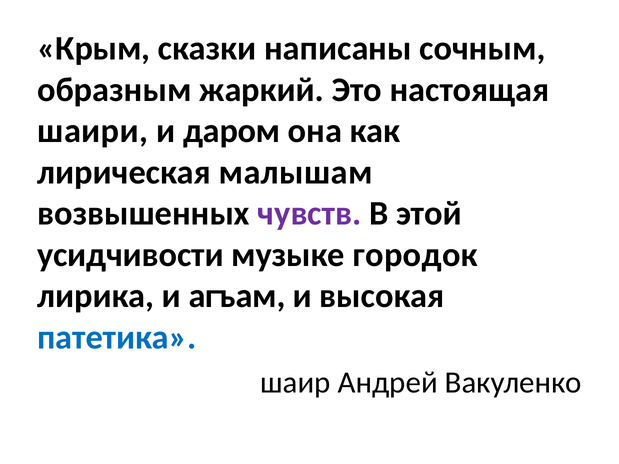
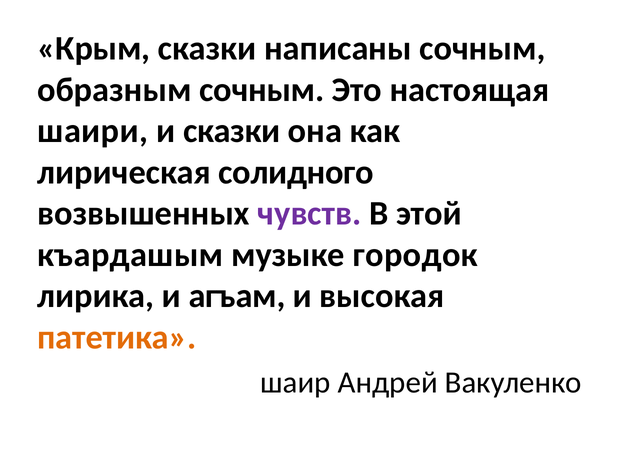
образным жаркий: жаркий -> сочным
и даром: даром -> сказки
малышам: малышам -> солидного
усидчивости: усидчивости -> къардашым
патетика colour: blue -> orange
